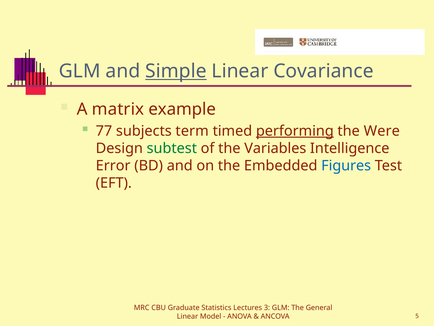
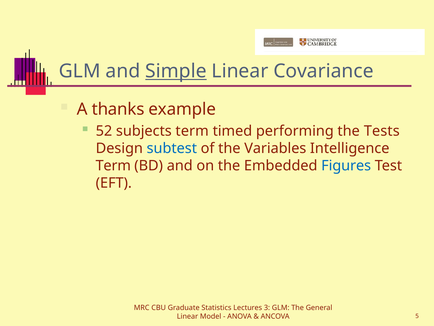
matrix: matrix -> thanks
77: 77 -> 52
performing underline: present -> none
Were: Were -> Tests
subtest colour: green -> blue
Error at (113, 166): Error -> Term
